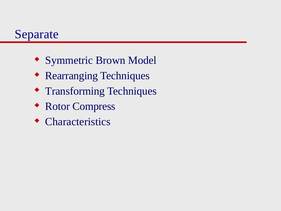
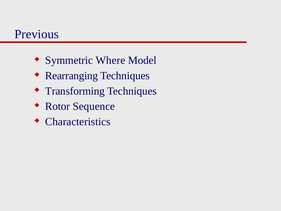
Separate: Separate -> Previous
Brown: Brown -> Where
Compress: Compress -> Sequence
